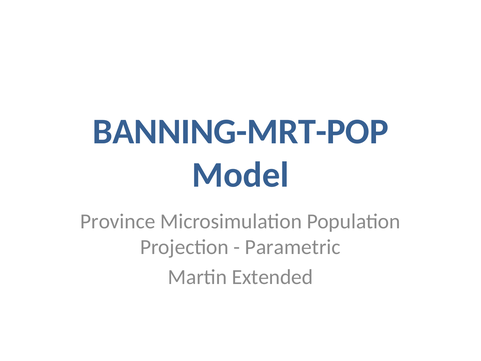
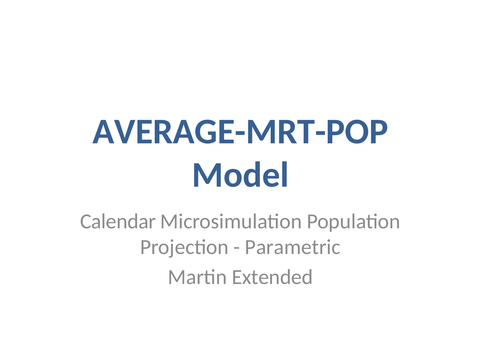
BANNING-MRT-POP: BANNING-MRT-POP -> AVERAGE-MRT-POP
Province: Province -> Calendar
